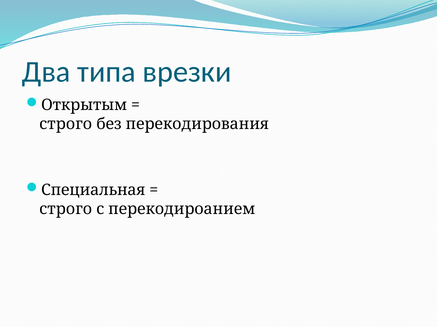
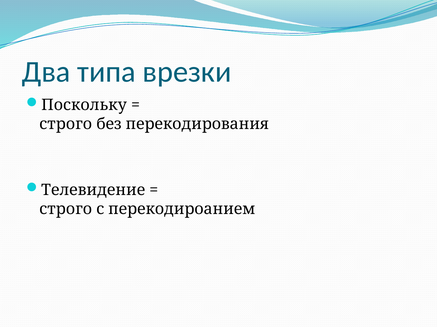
Открытым: Открытым -> Поскольку
Специальная: Специальная -> Телевидение
